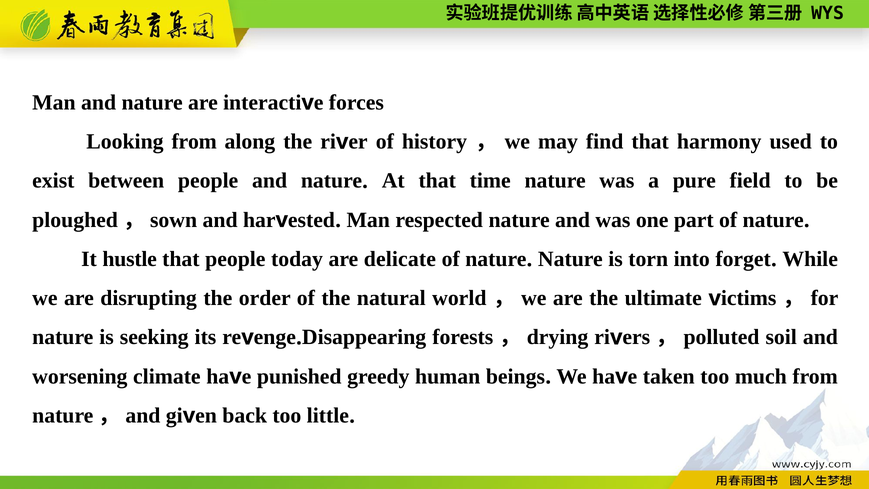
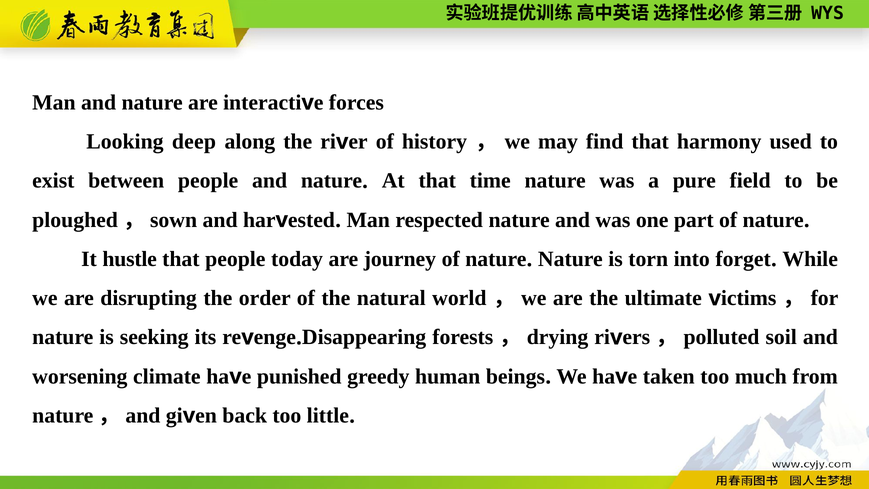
Looking from: from -> deep
delicate: delicate -> journey
